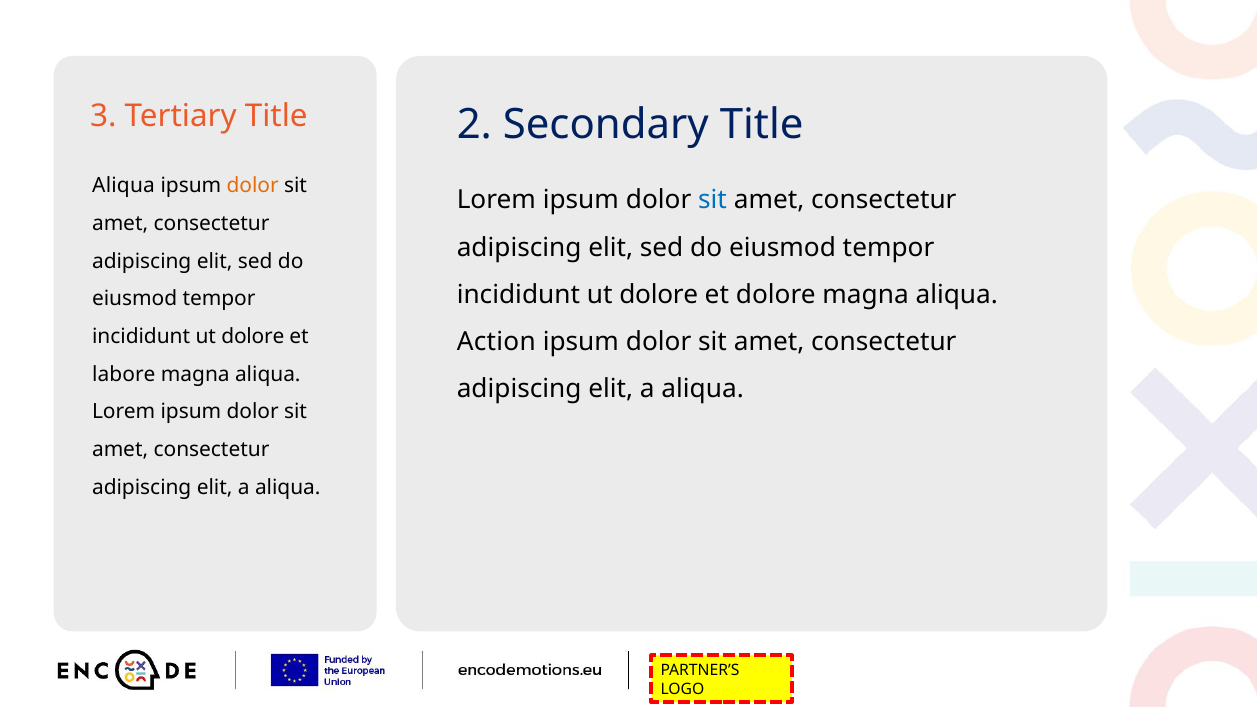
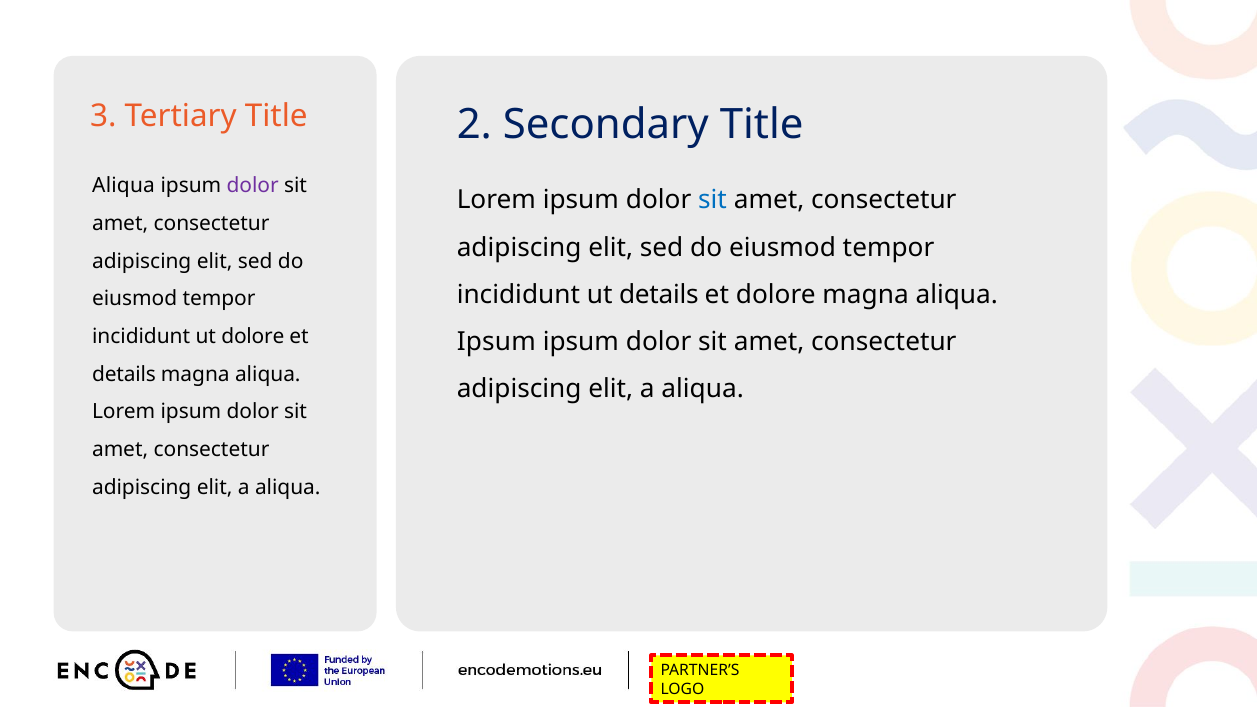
dolor at (253, 186) colour: orange -> purple
dolore at (659, 295): dolore -> details
Action at (496, 342): Action -> Ipsum
labore at (124, 374): labore -> details
